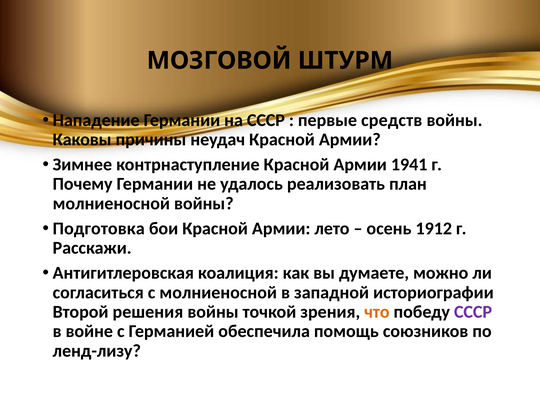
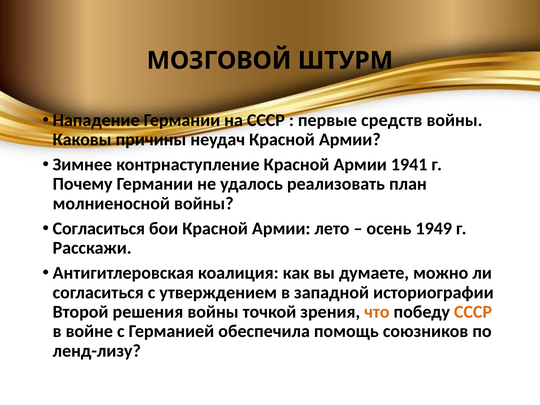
Подготовка at (99, 229): Подготовка -> Согласиться
1912: 1912 -> 1949
с молниеносной: молниеносной -> утверждением
СССР at (473, 312) colour: purple -> orange
